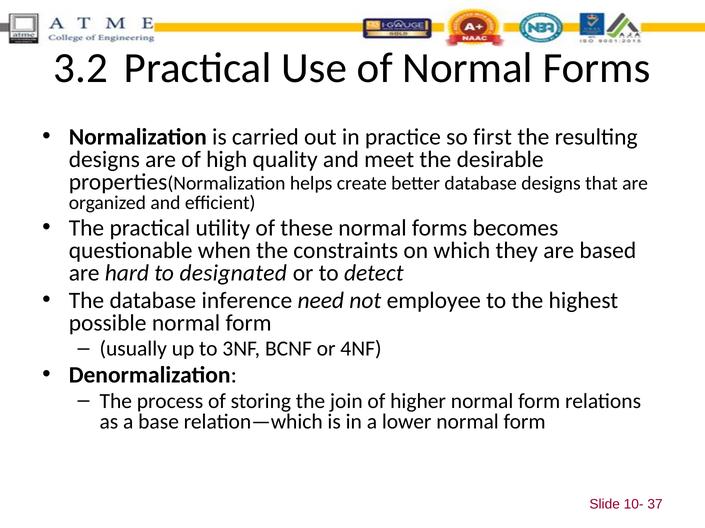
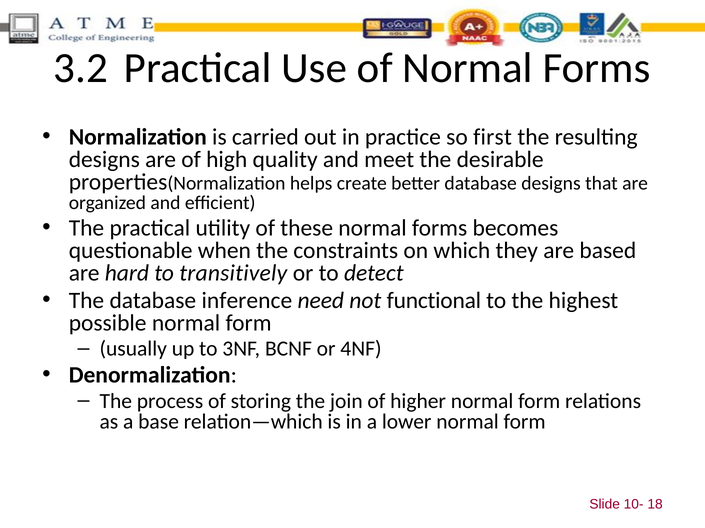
designated: designated -> transitively
employee: employee -> functional
37: 37 -> 18
